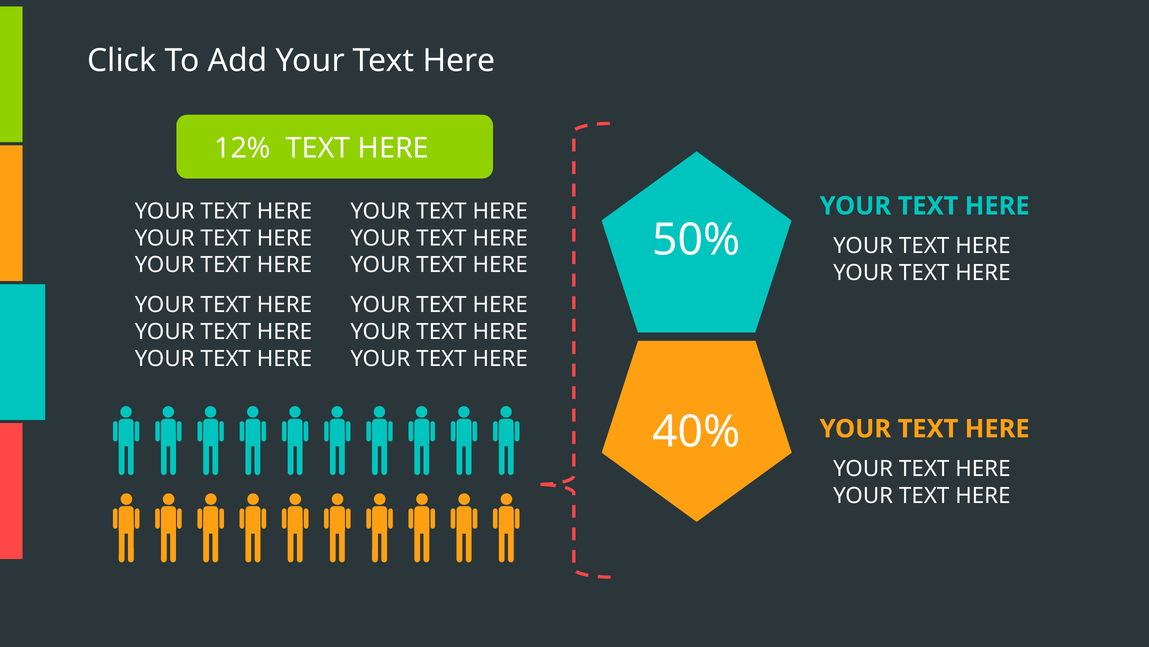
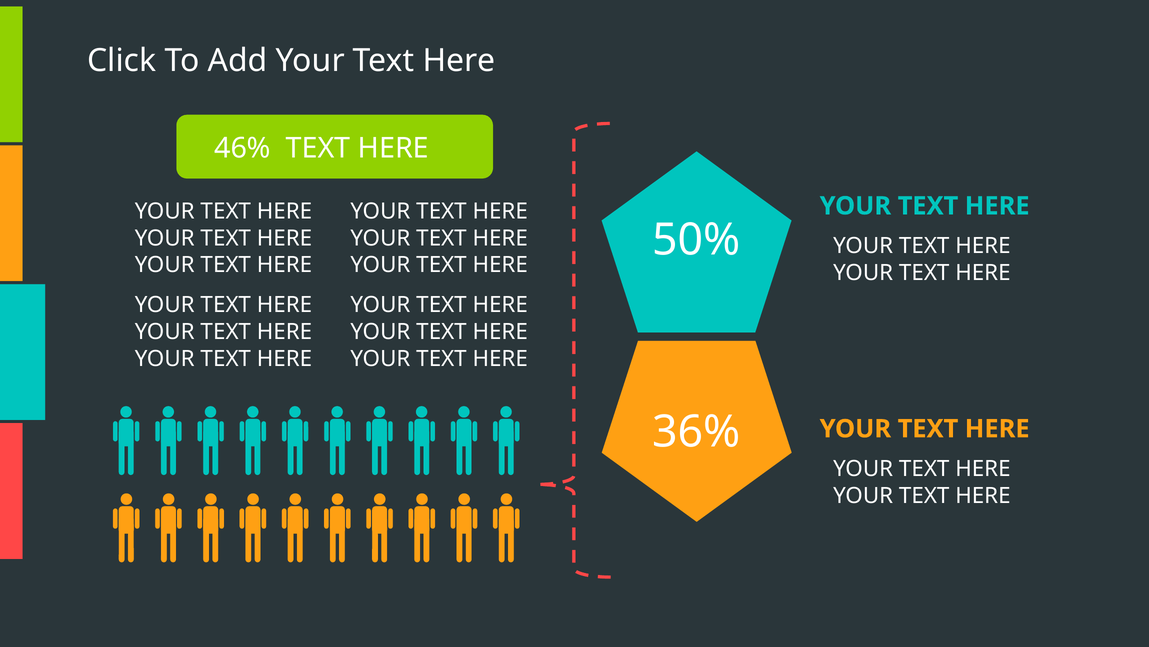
12%: 12% -> 46%
40%: 40% -> 36%
